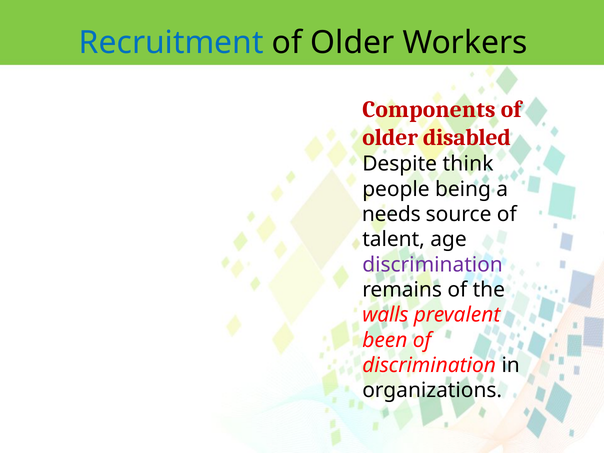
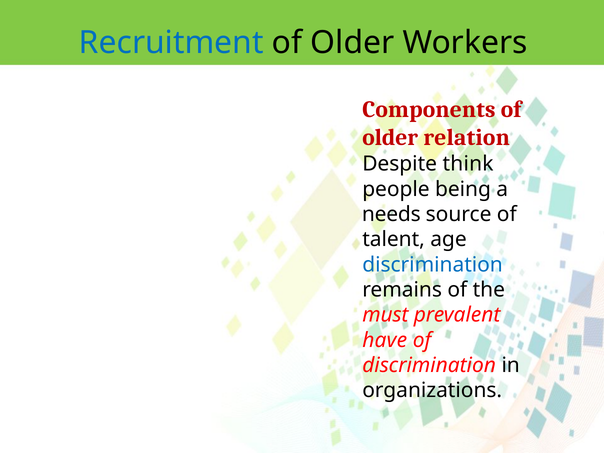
disabled: disabled -> relation
discrimination at (433, 265) colour: purple -> blue
walls: walls -> must
been: been -> have
